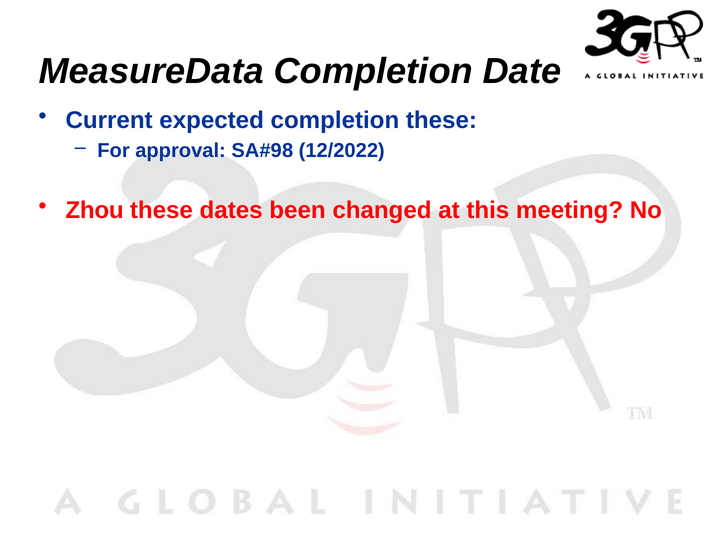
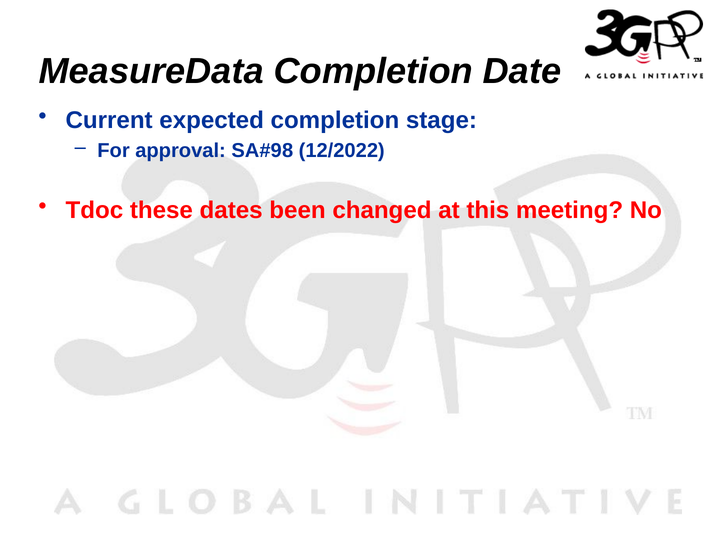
completion these: these -> stage
Zhou: Zhou -> Tdoc
